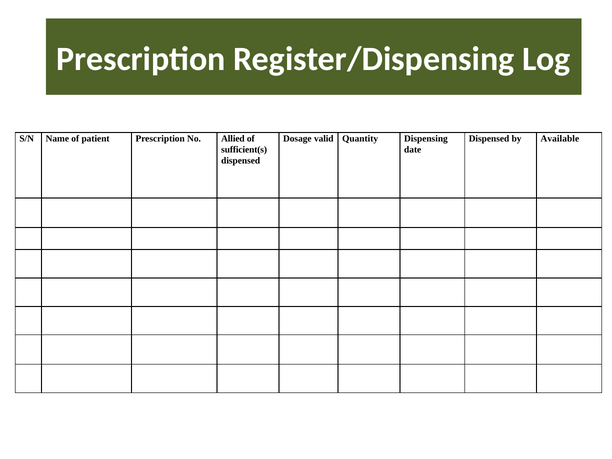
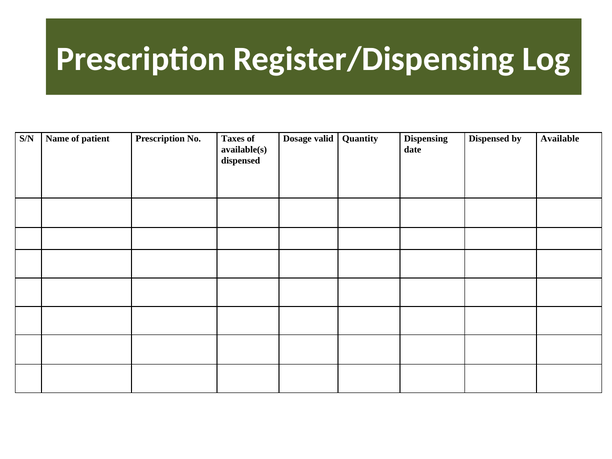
Allied: Allied -> Taxes
sufficient(s: sufficient(s -> available(s
